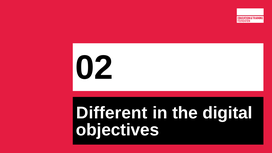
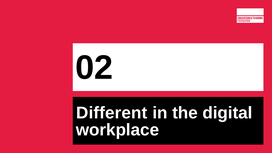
objectives: objectives -> workplace
